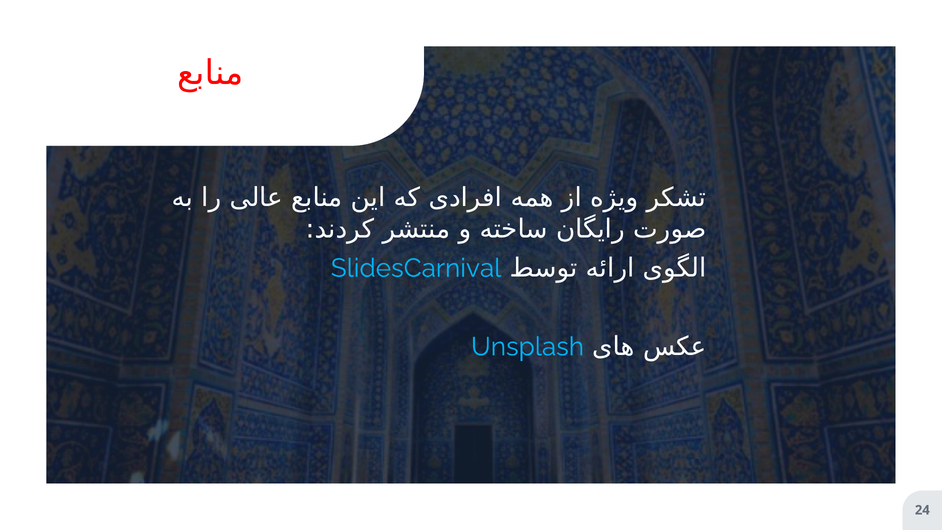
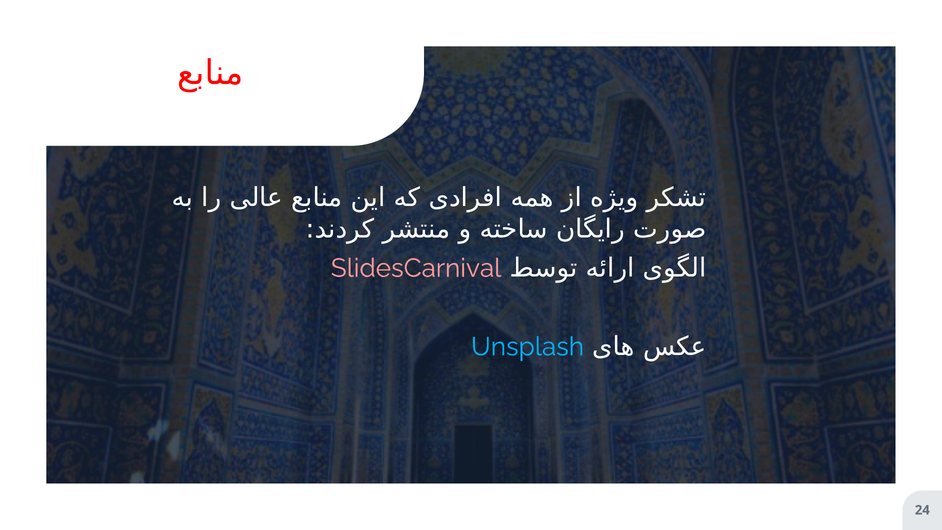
SlidesCarnival colour: light blue -> pink
